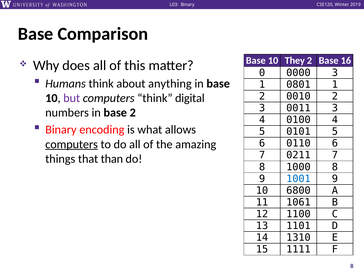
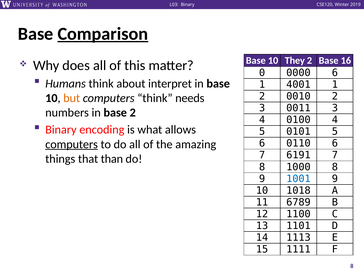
Comparison underline: none -> present
0000 3: 3 -> 6
anything: anything -> interpret
0801: 0801 -> 4001
but colour: purple -> orange
digital: digital -> needs
0211: 0211 -> 6191
6800: 6800 -> 1018
1061: 1061 -> 6789
1310: 1310 -> 1113
